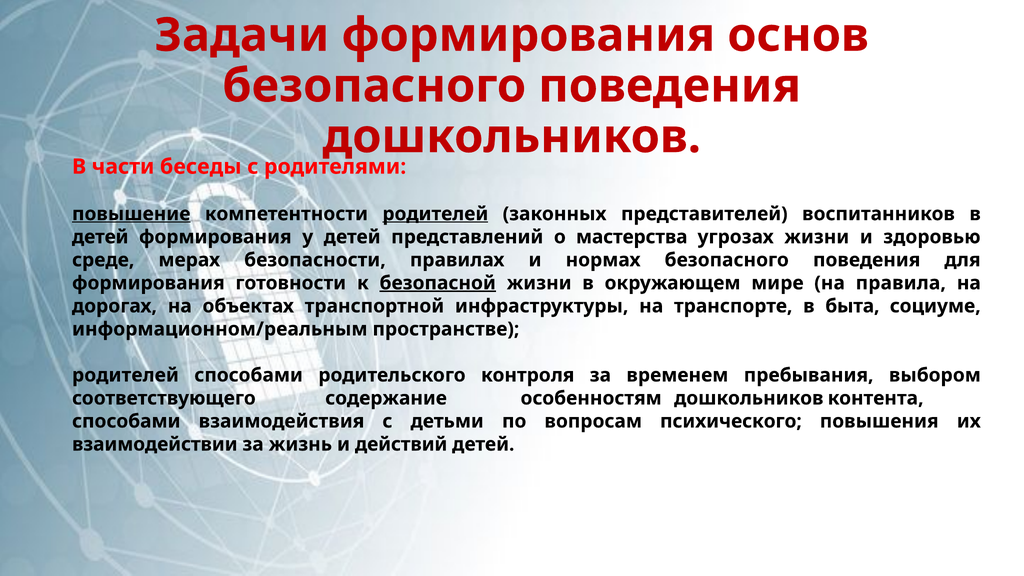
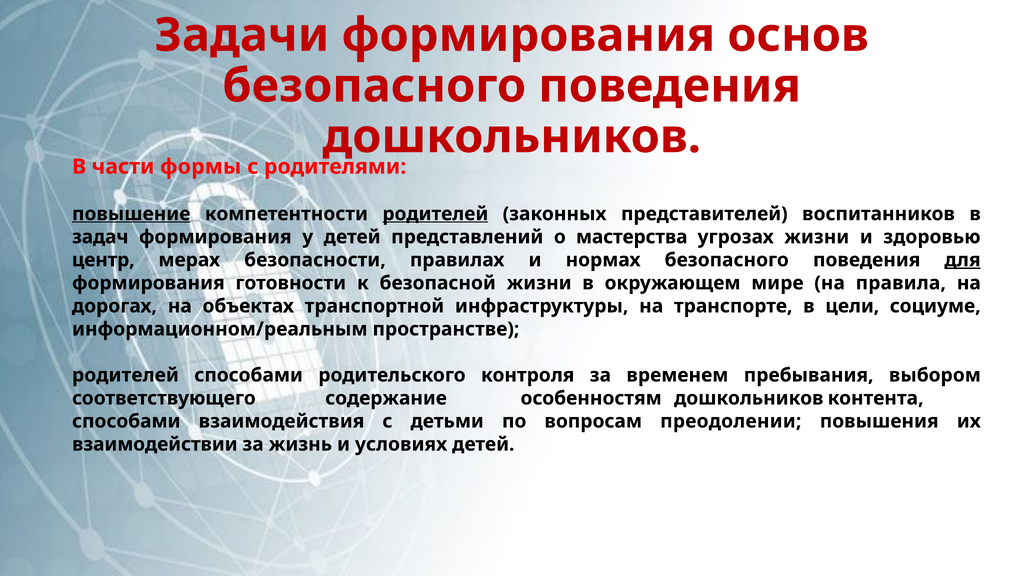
беседы: беседы -> формы
детей at (100, 237): детей -> задач
среде: среде -> центр
для underline: none -> present
безопасной underline: present -> none
быта: быта -> цели
психического: психического -> преодолении
действий: действий -> условиях
